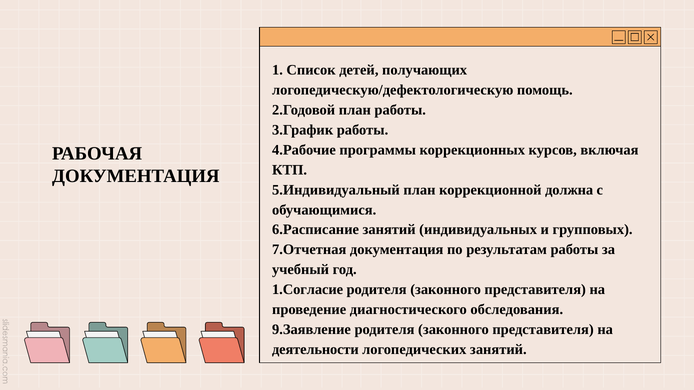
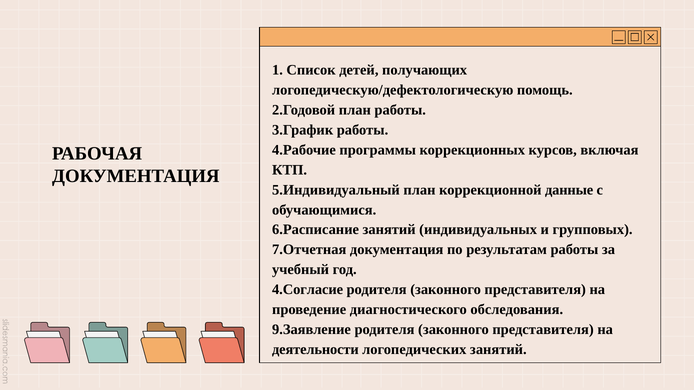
должна: должна -> данные
1.Согласие: 1.Согласие -> 4.Согласие
